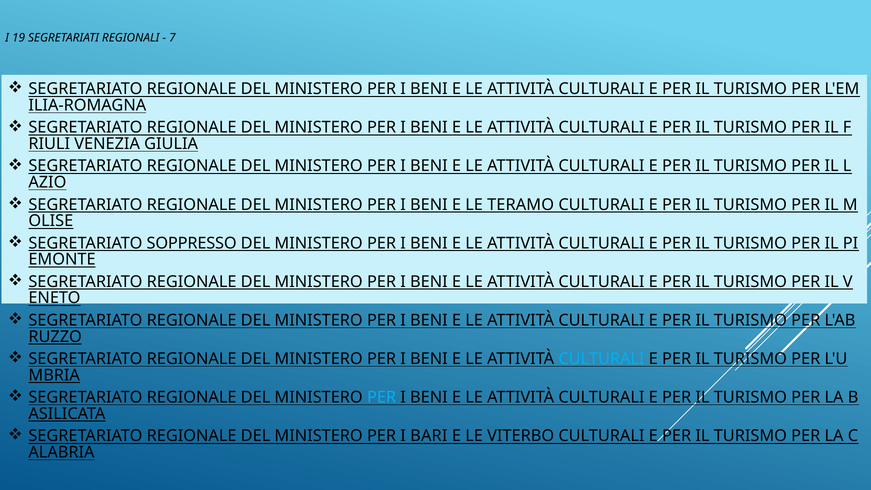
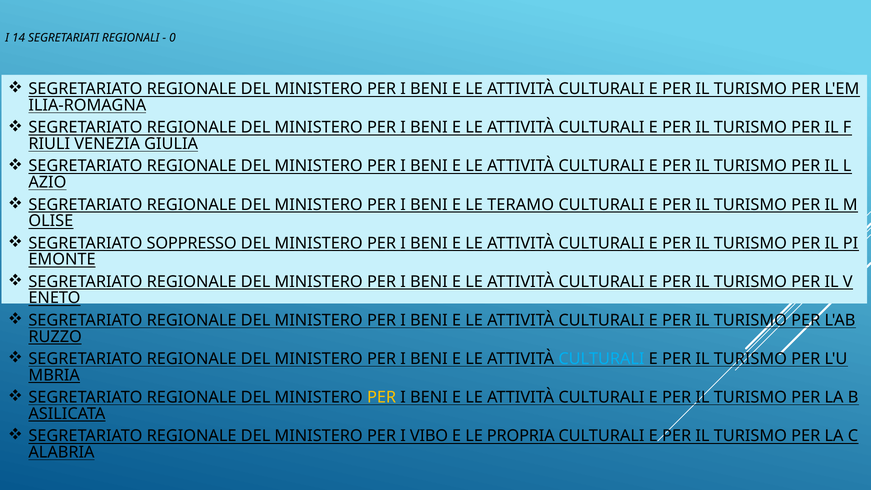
19: 19 -> 14
7: 7 -> 0
PER at (382, 397) colour: light blue -> yellow
BARI: BARI -> VIBO
VITERBO: VITERBO -> PROPRIA
